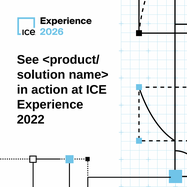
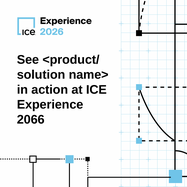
2022: 2022 -> 2066
